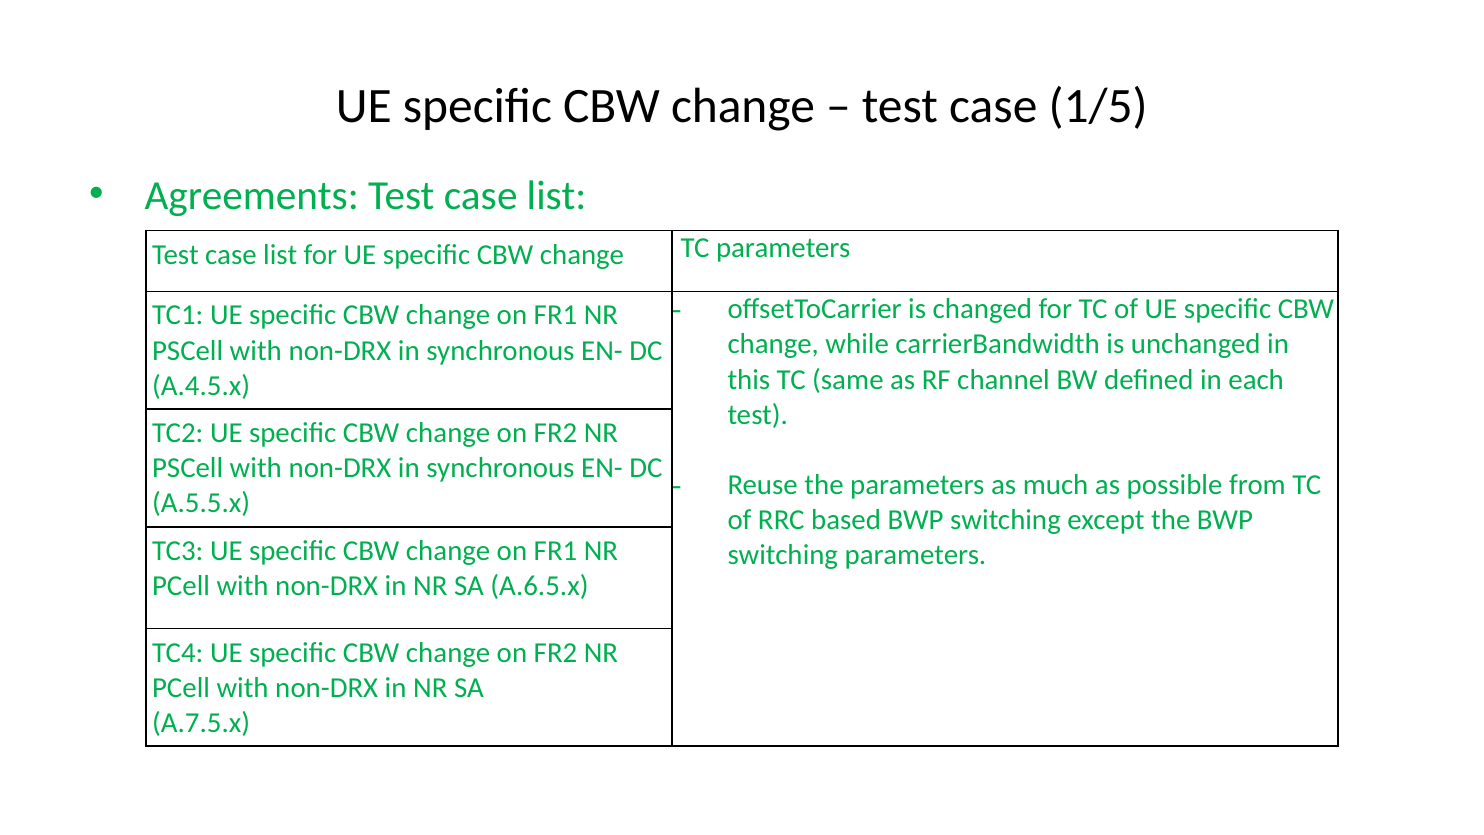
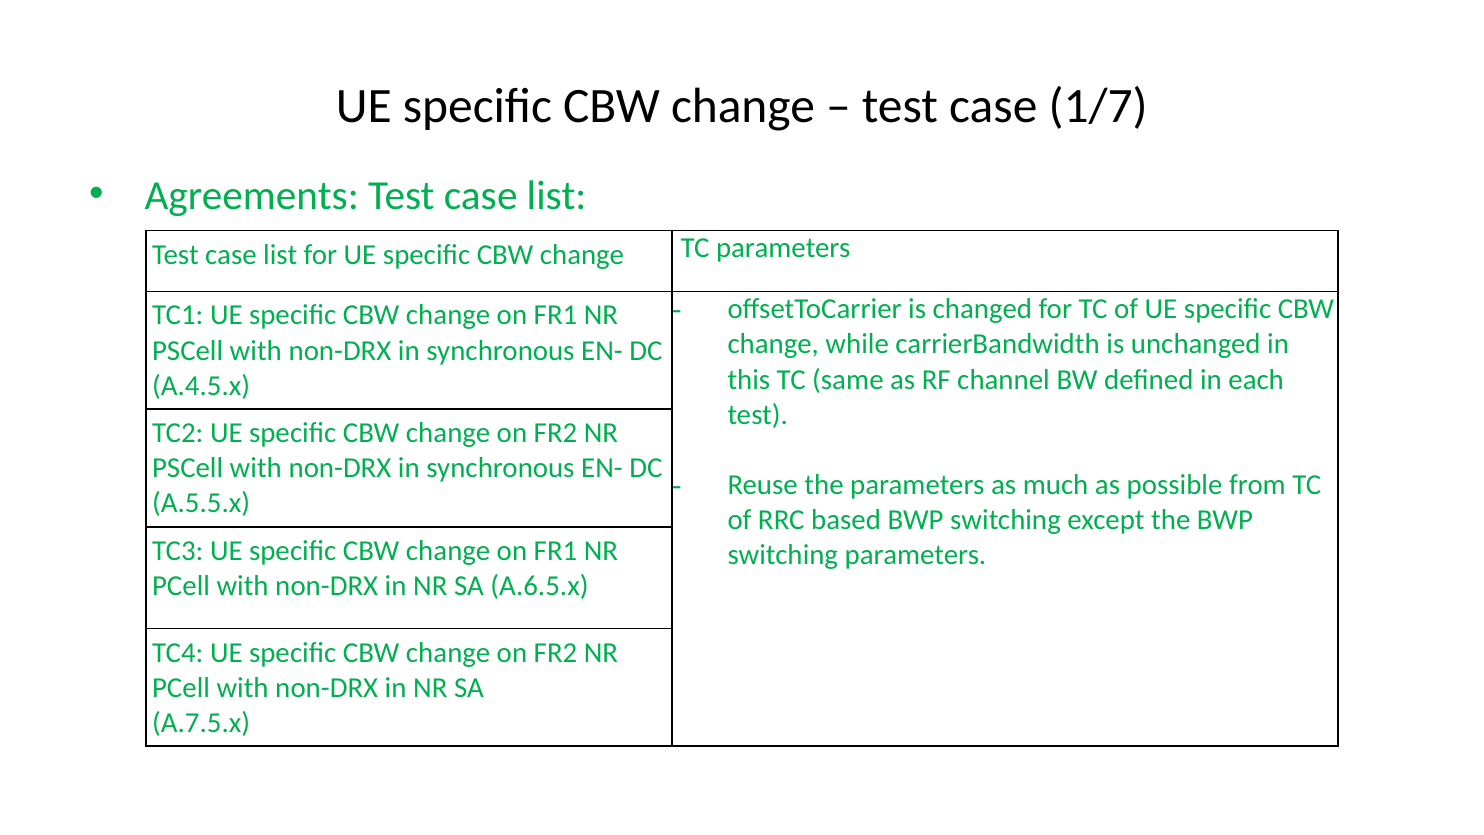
1/5: 1/5 -> 1/7
